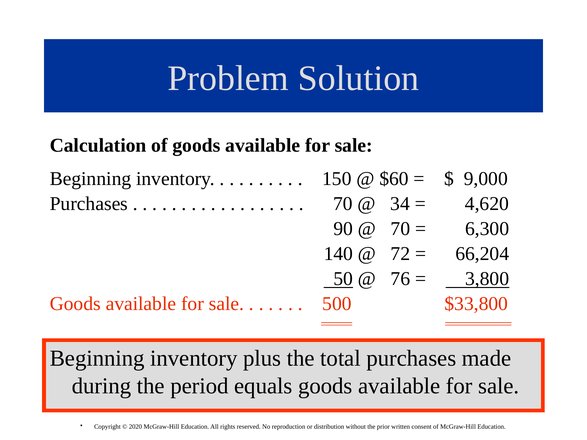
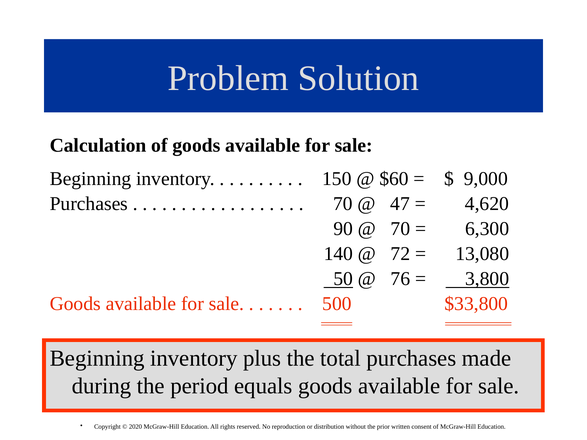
34: 34 -> 47
66,204: 66,204 -> 13,080
